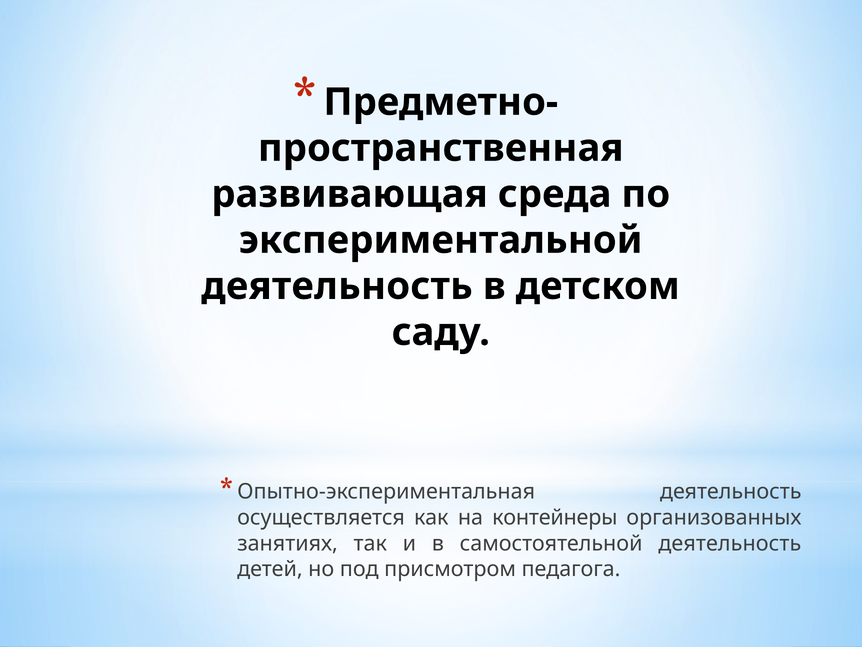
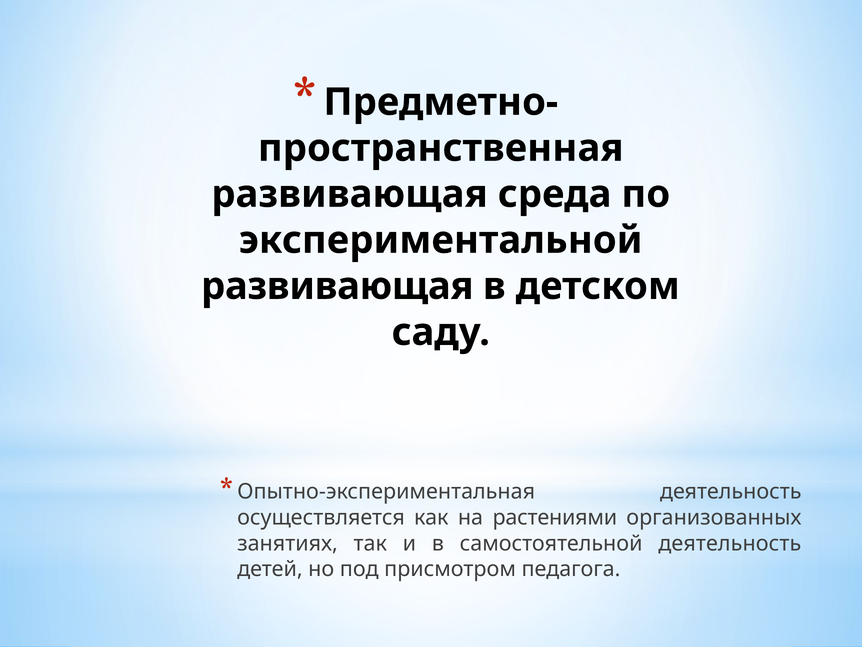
деятельность at (337, 286): деятельность -> развивающая
контейнеры: контейнеры -> растениями
